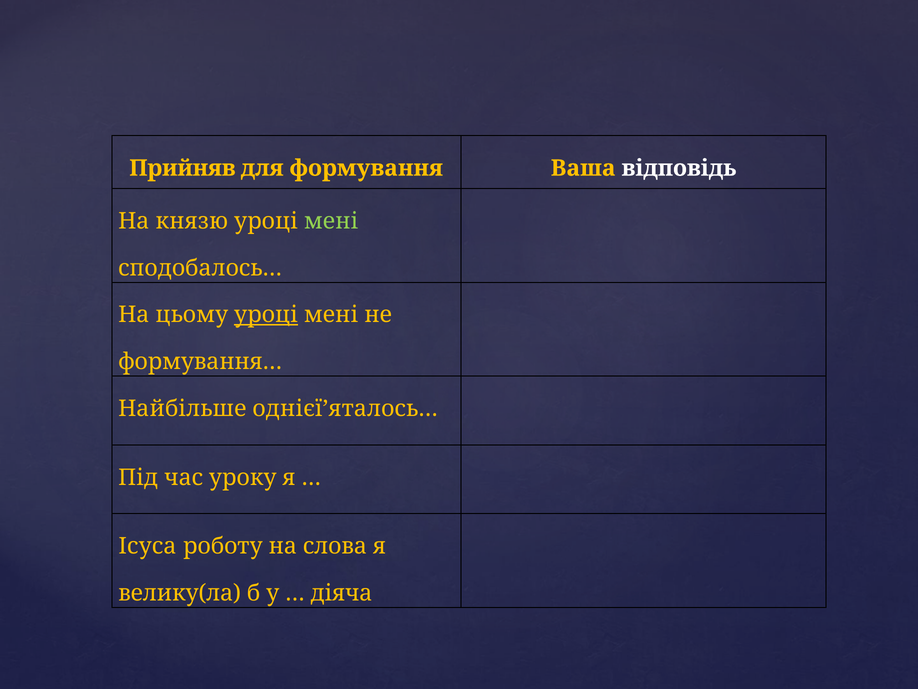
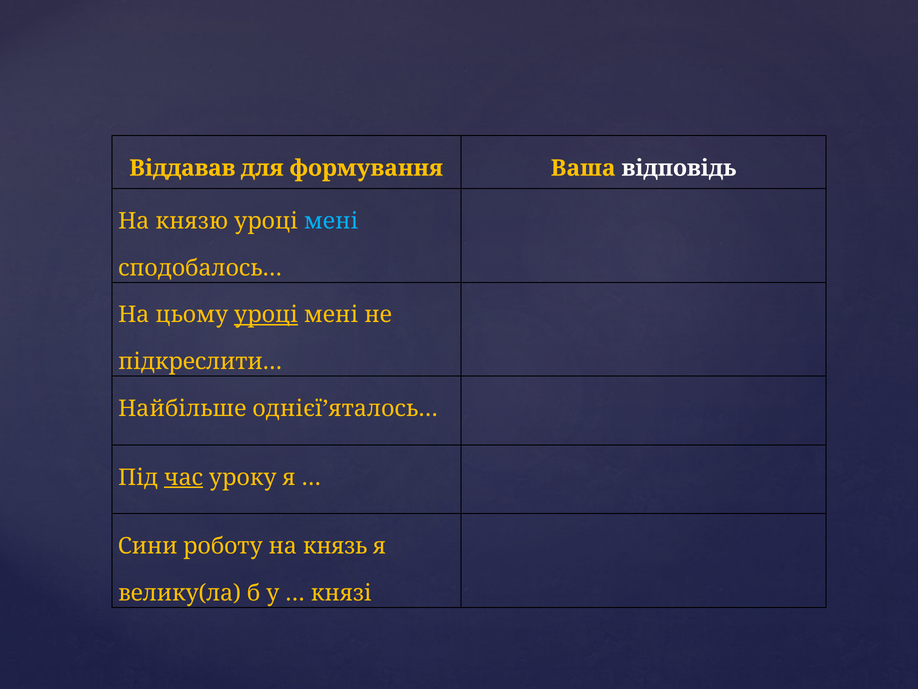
Прийняв: Прийняв -> Віддавав
мені at (331, 221) colour: light green -> light blue
формування…: формування… -> підкреслити…
час underline: none -> present
Ісуса: Ісуса -> Сини
слова: слова -> князь
діяча: діяча -> князі
